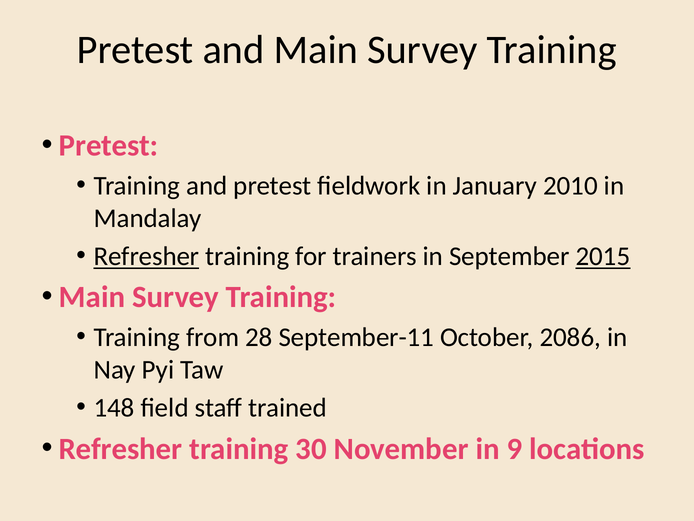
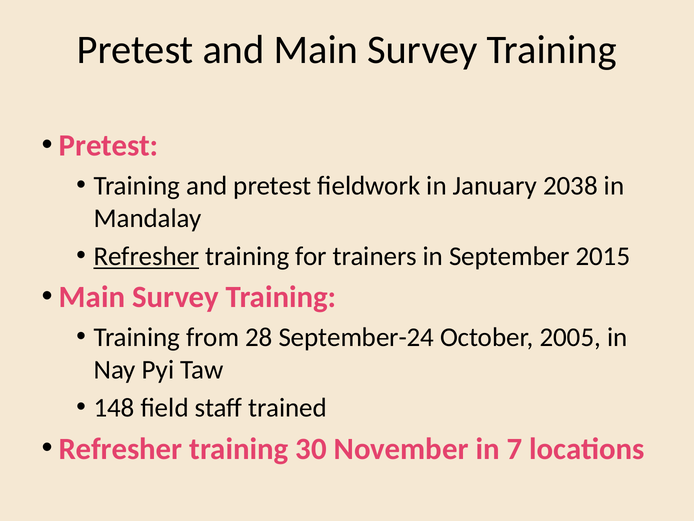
2010: 2010 -> 2038
2015 underline: present -> none
September-11: September-11 -> September-24
2086: 2086 -> 2005
9: 9 -> 7
